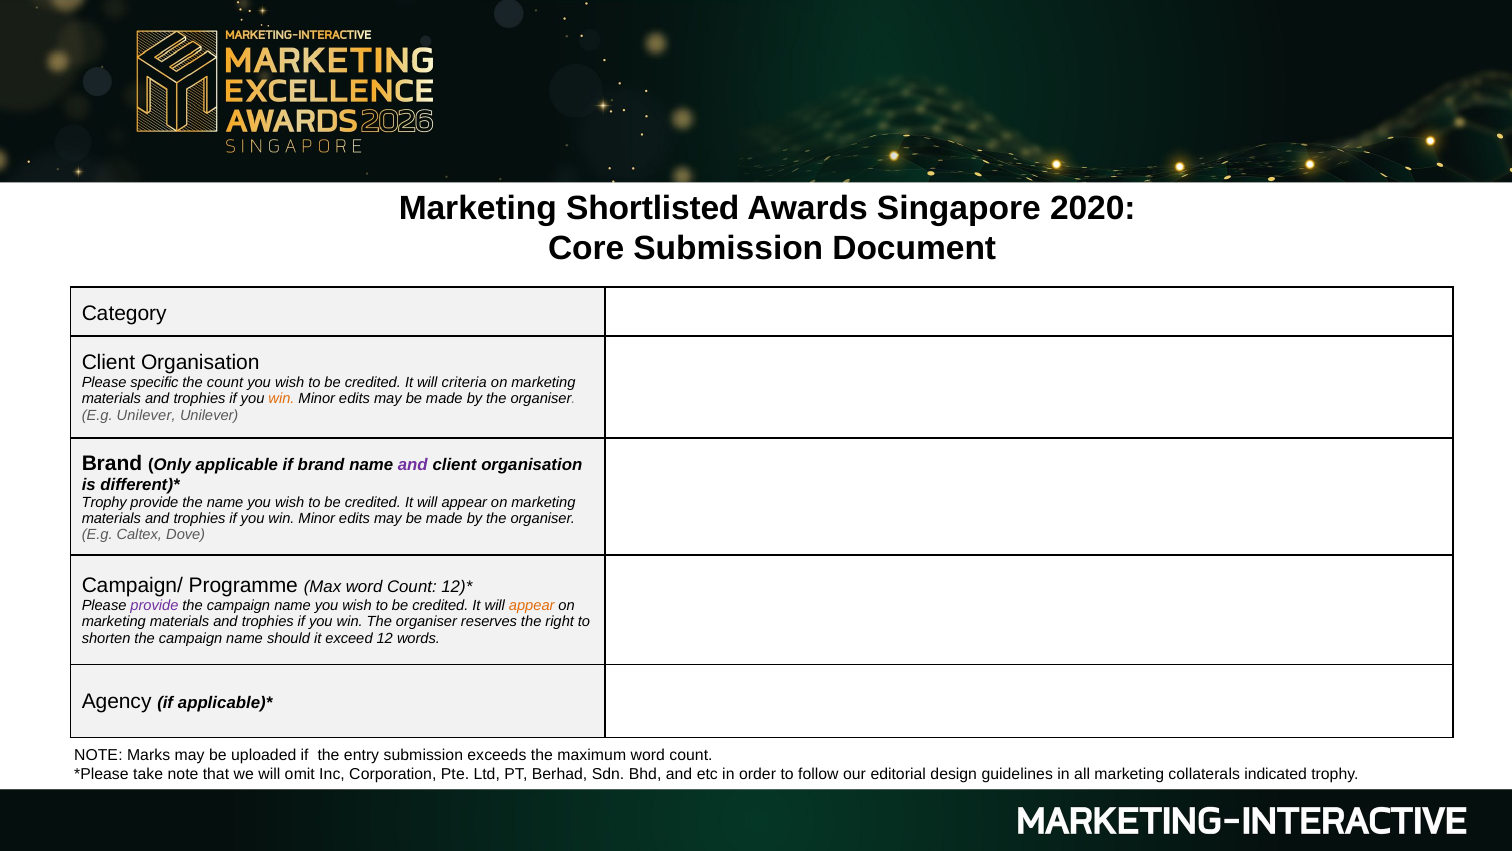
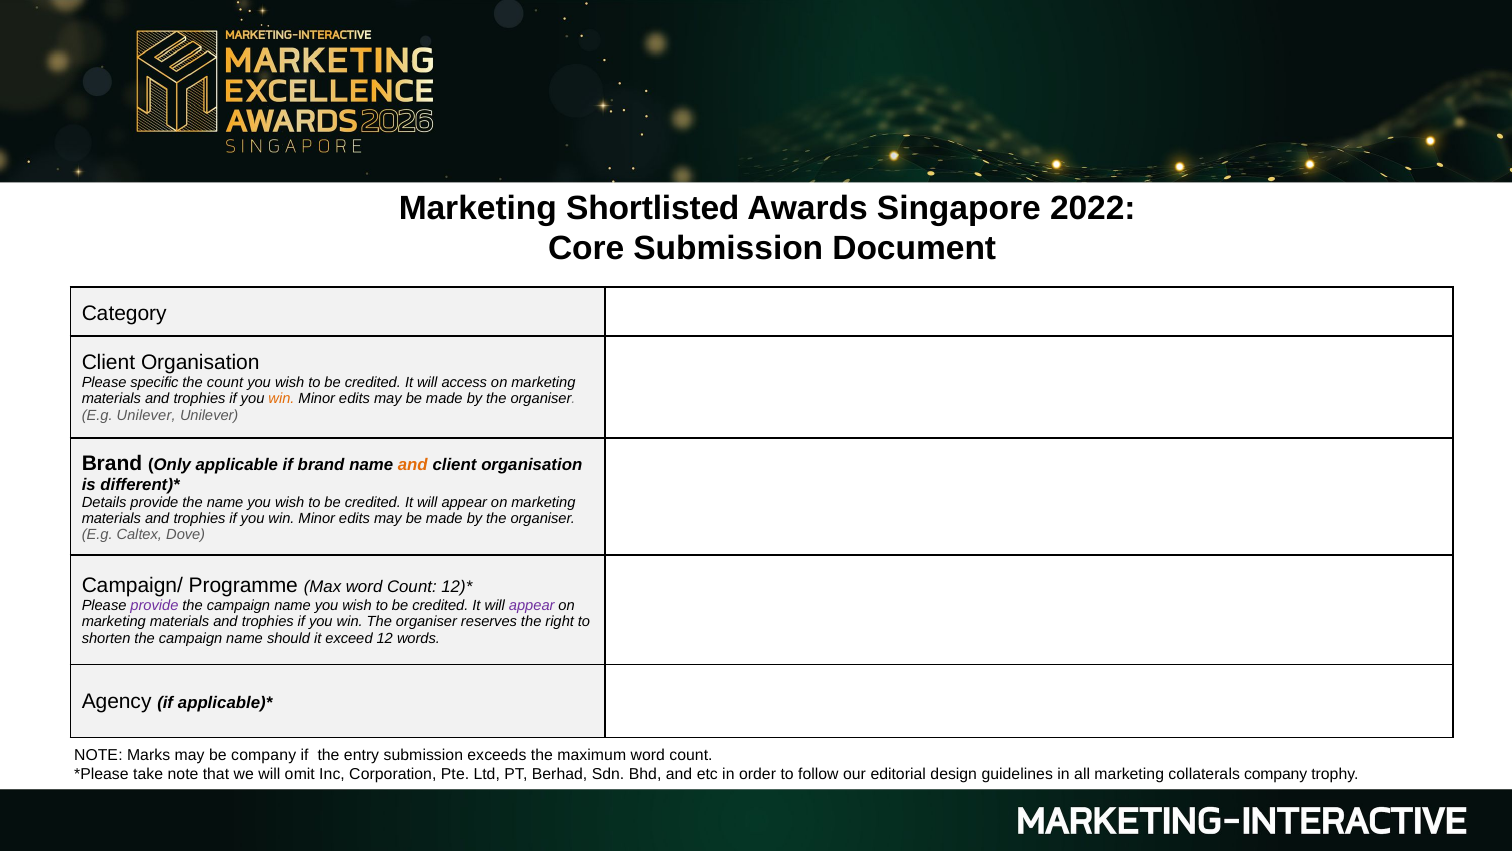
2020: 2020 -> 2022
criteria: criteria -> access
and at (413, 464) colour: purple -> orange
Trophy at (104, 502): Trophy -> Details
appear at (532, 605) colour: orange -> purple
be uploaded: uploaded -> company
collaterals indicated: indicated -> company
